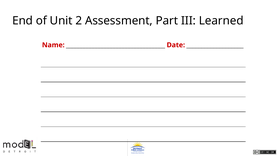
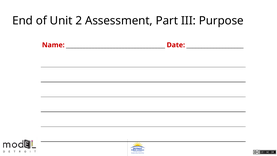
Learned: Learned -> Purpose
